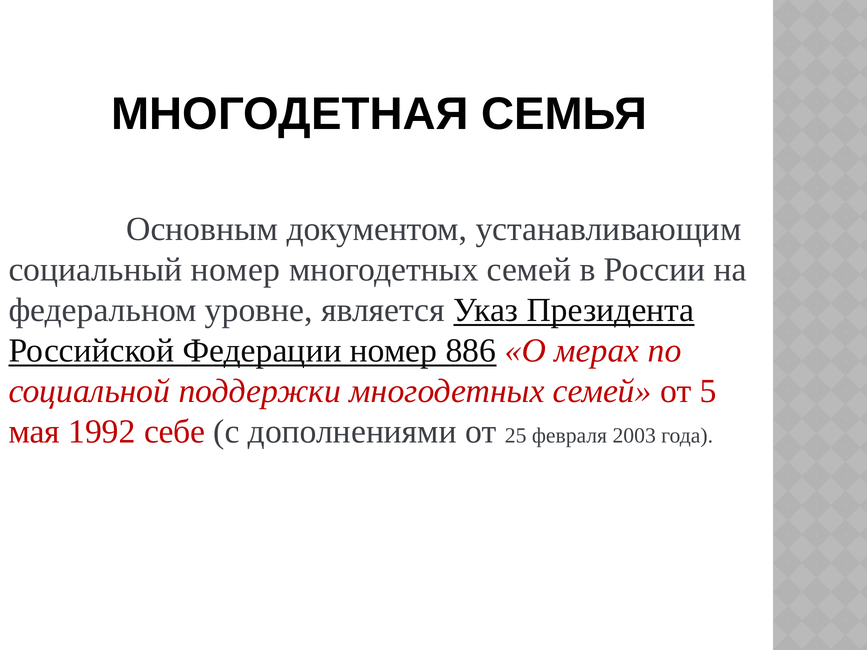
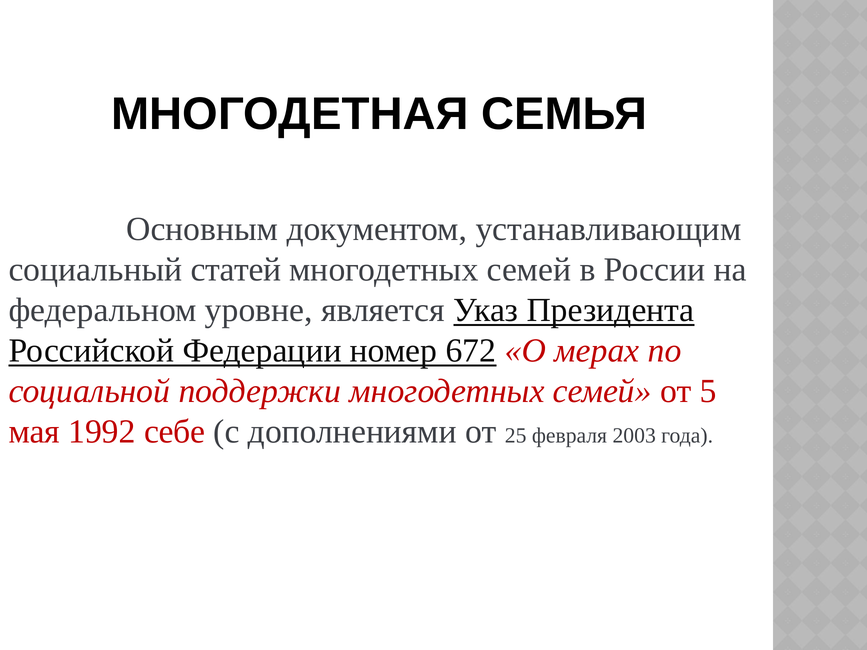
социальный номер: номер -> статей
886: 886 -> 672
